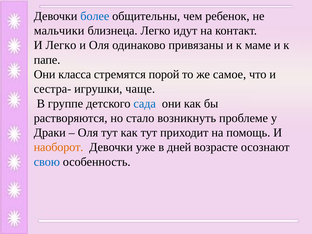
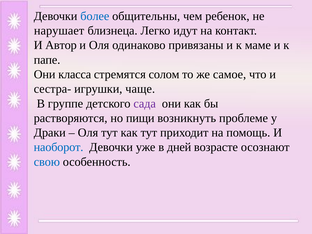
мальчики: мальчики -> нарушает
И Легко: Легко -> Автор
порой: порой -> солом
сада colour: blue -> purple
стало: стало -> пищи
наоборот colour: orange -> blue
